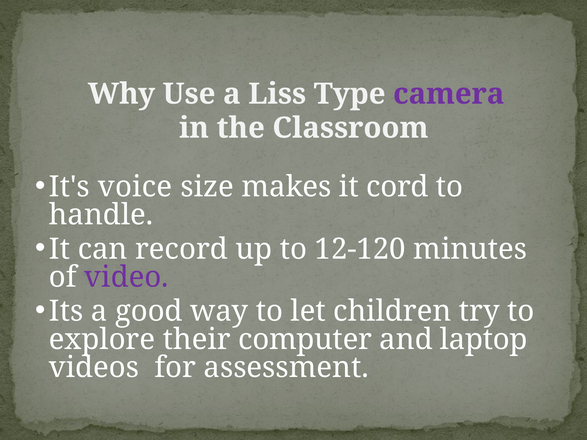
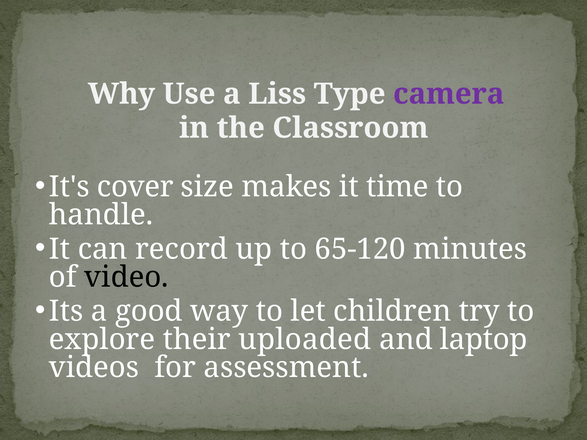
voice: voice -> cover
cord: cord -> time
12-120: 12-120 -> 65-120
video colour: purple -> black
computer: computer -> uploaded
